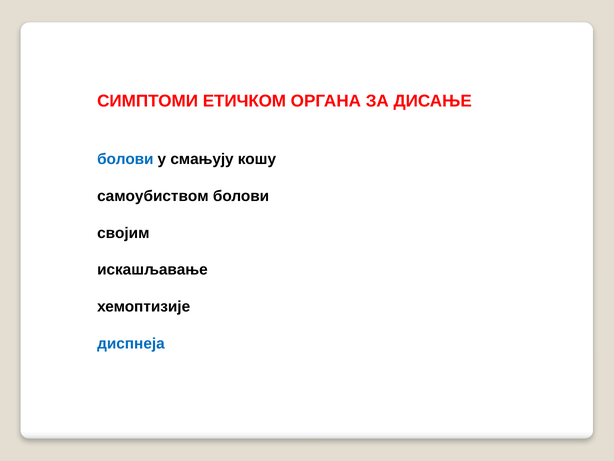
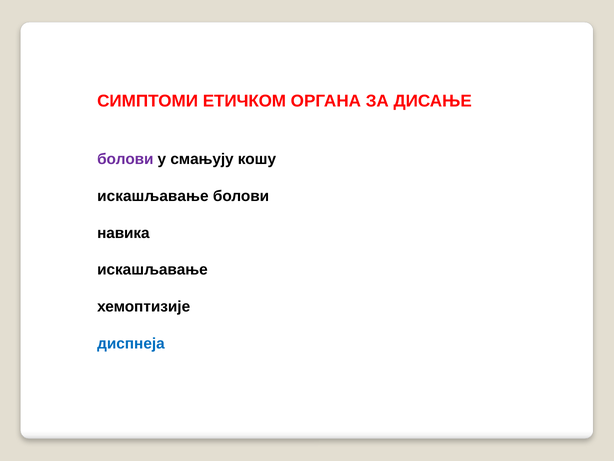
болови at (125, 159) colour: blue -> purple
самоубиством at (153, 196): самоубиством -> искашљавање
својим: својим -> навика
